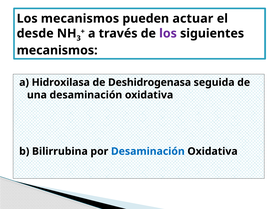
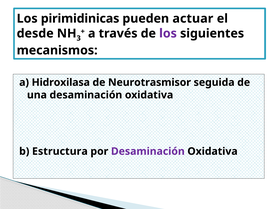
Los mecanismos: mecanismos -> pirimidinicas
Deshidrogenasa: Deshidrogenasa -> Neurotrasmisor
Bilirrubina: Bilirrubina -> Estructura
Desaminación at (148, 152) colour: blue -> purple
